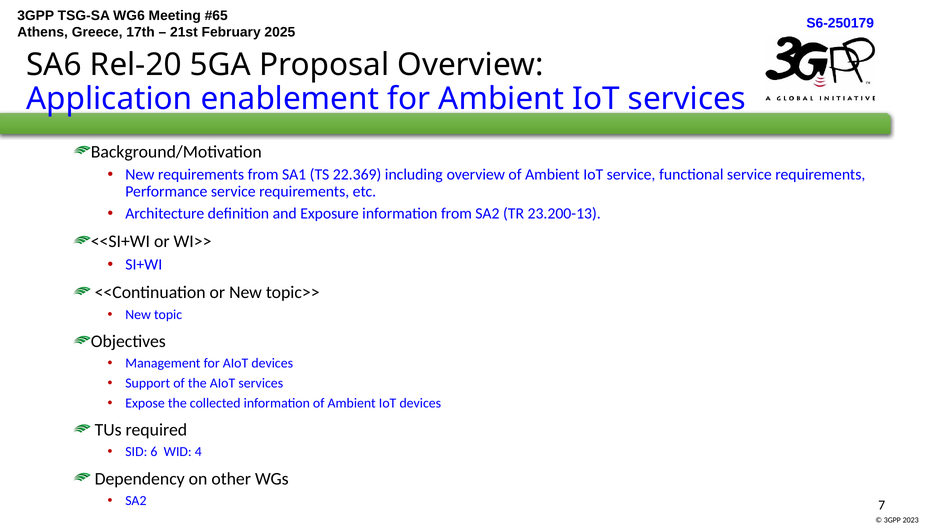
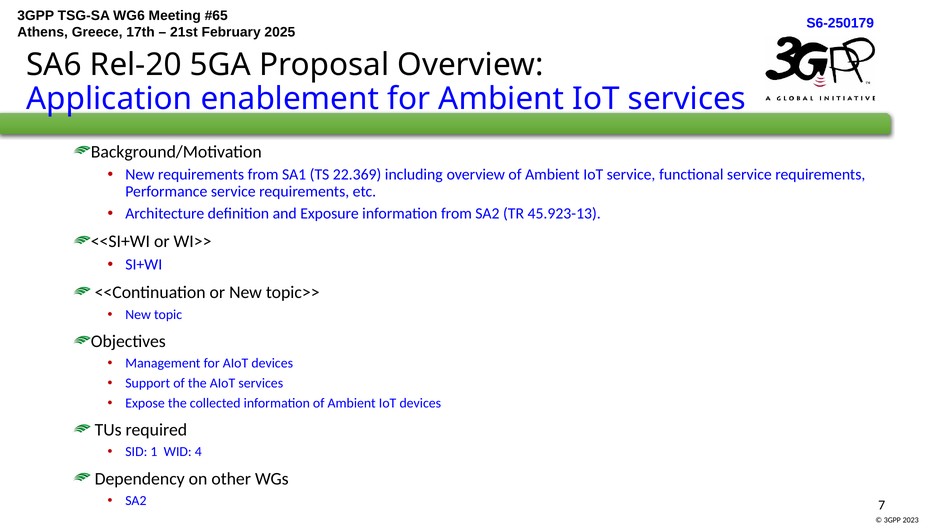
23.200-13: 23.200-13 -> 45.923-13
6: 6 -> 1
